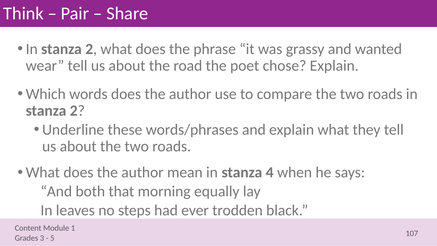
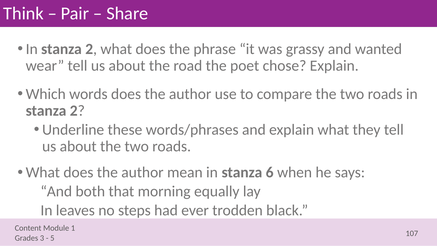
4: 4 -> 6
